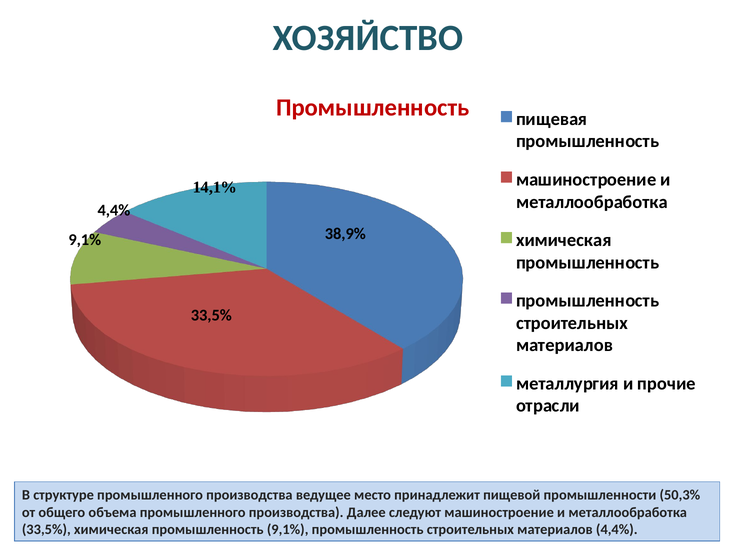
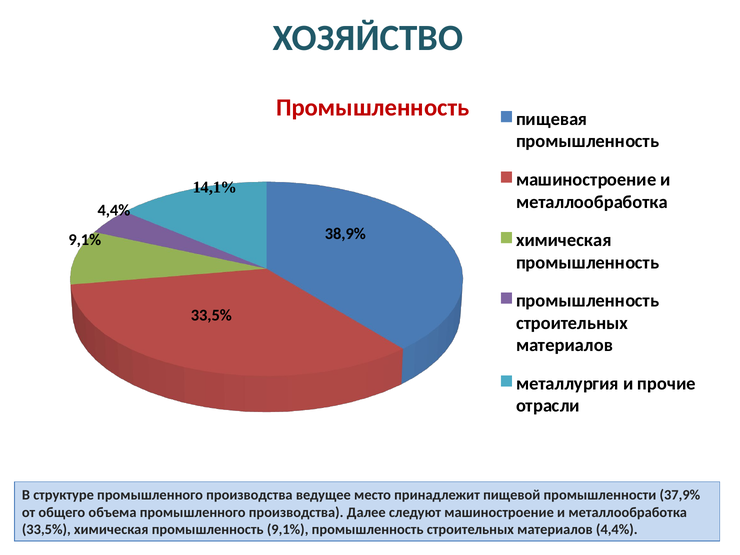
50,3%: 50,3% -> 37,9%
